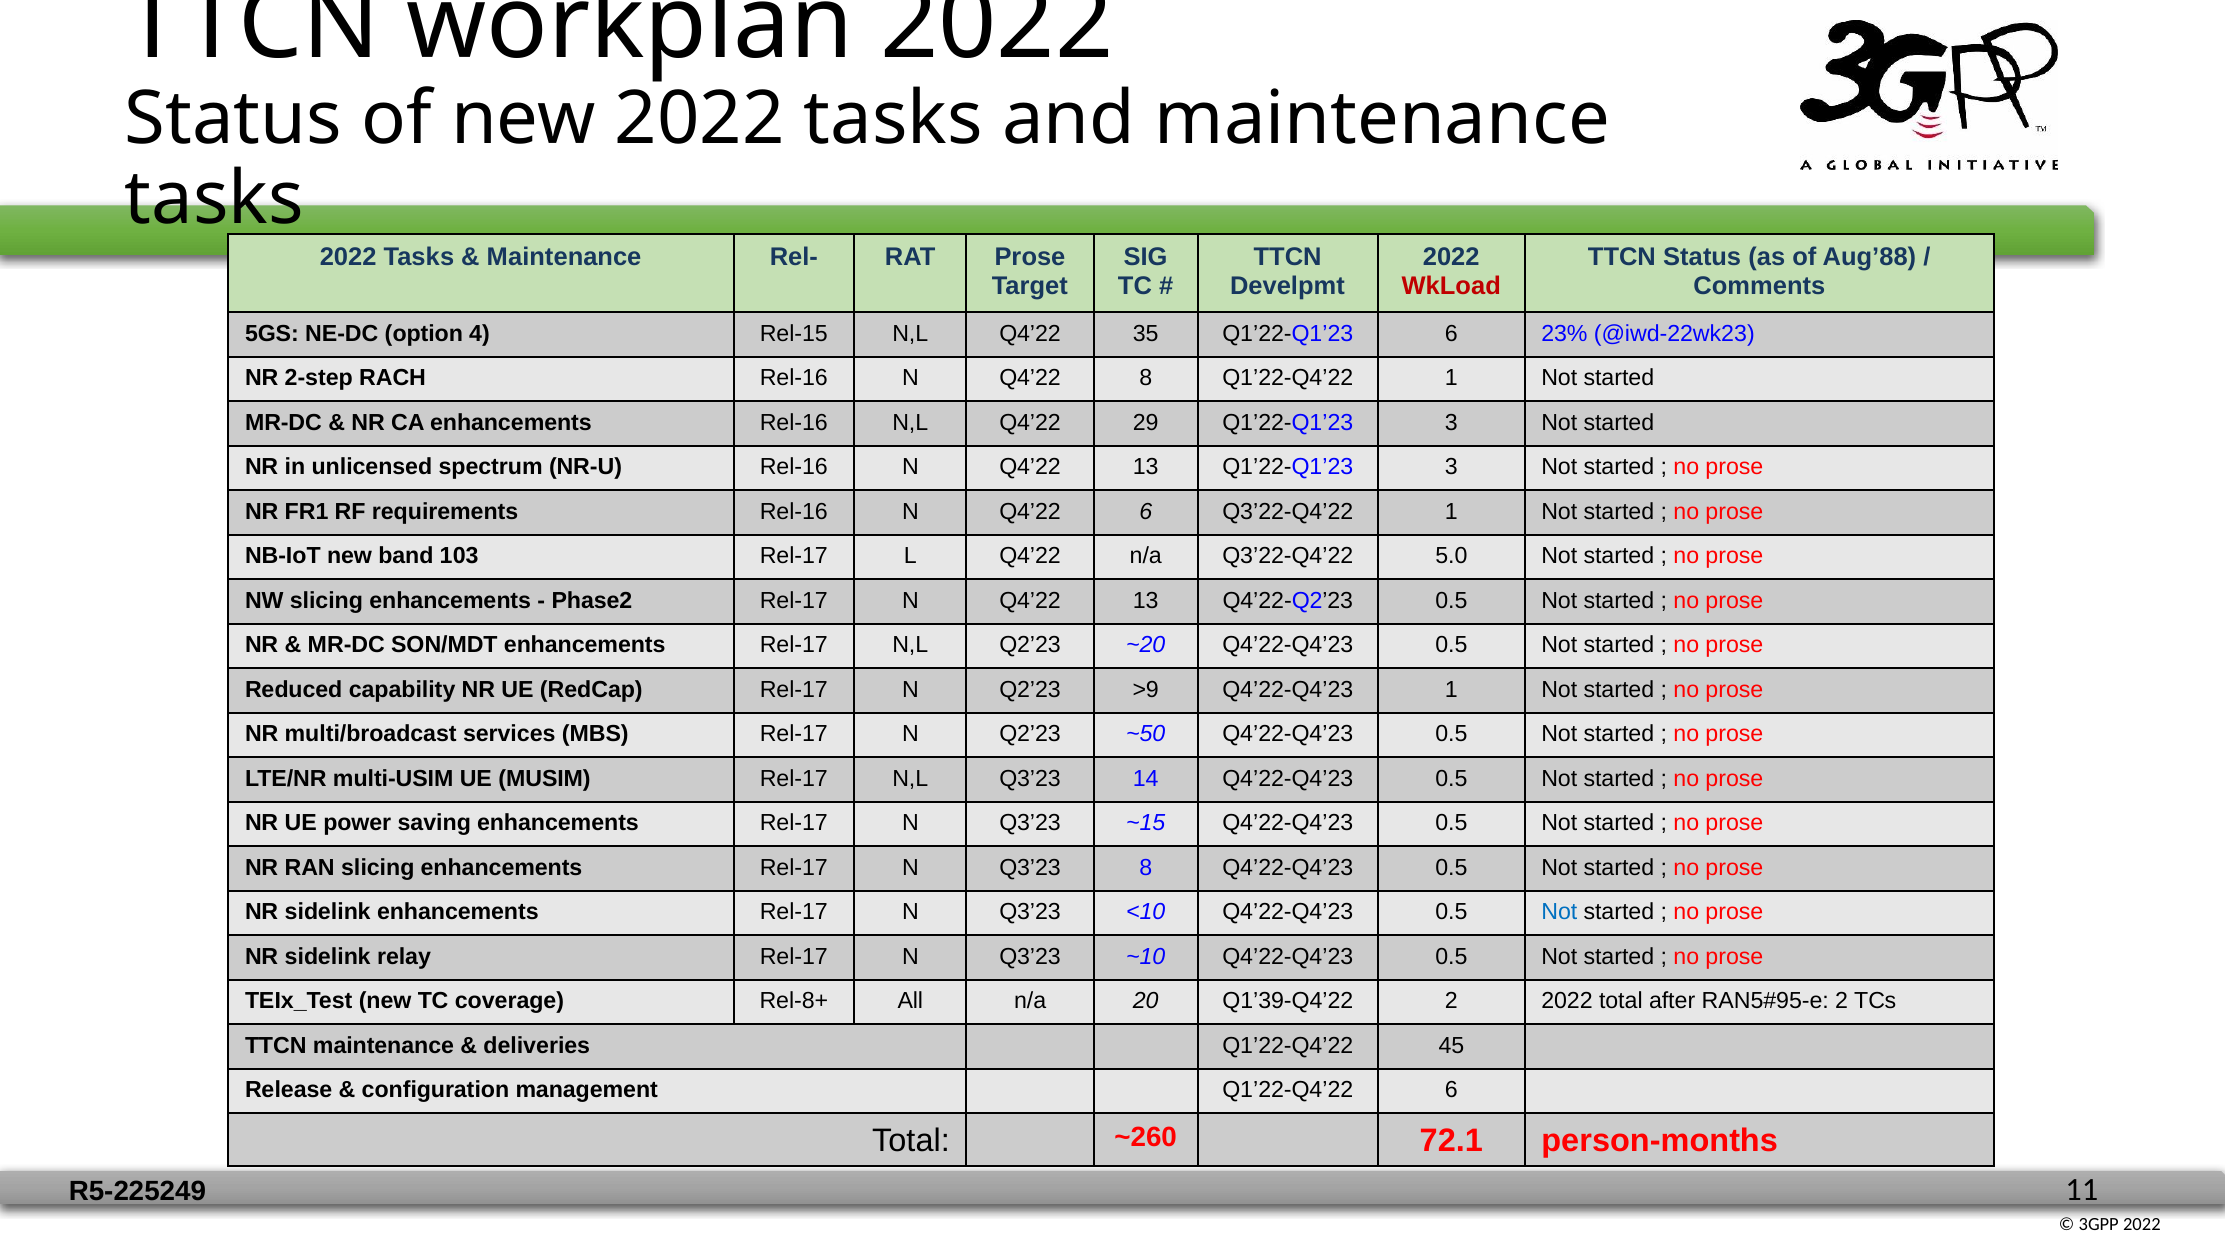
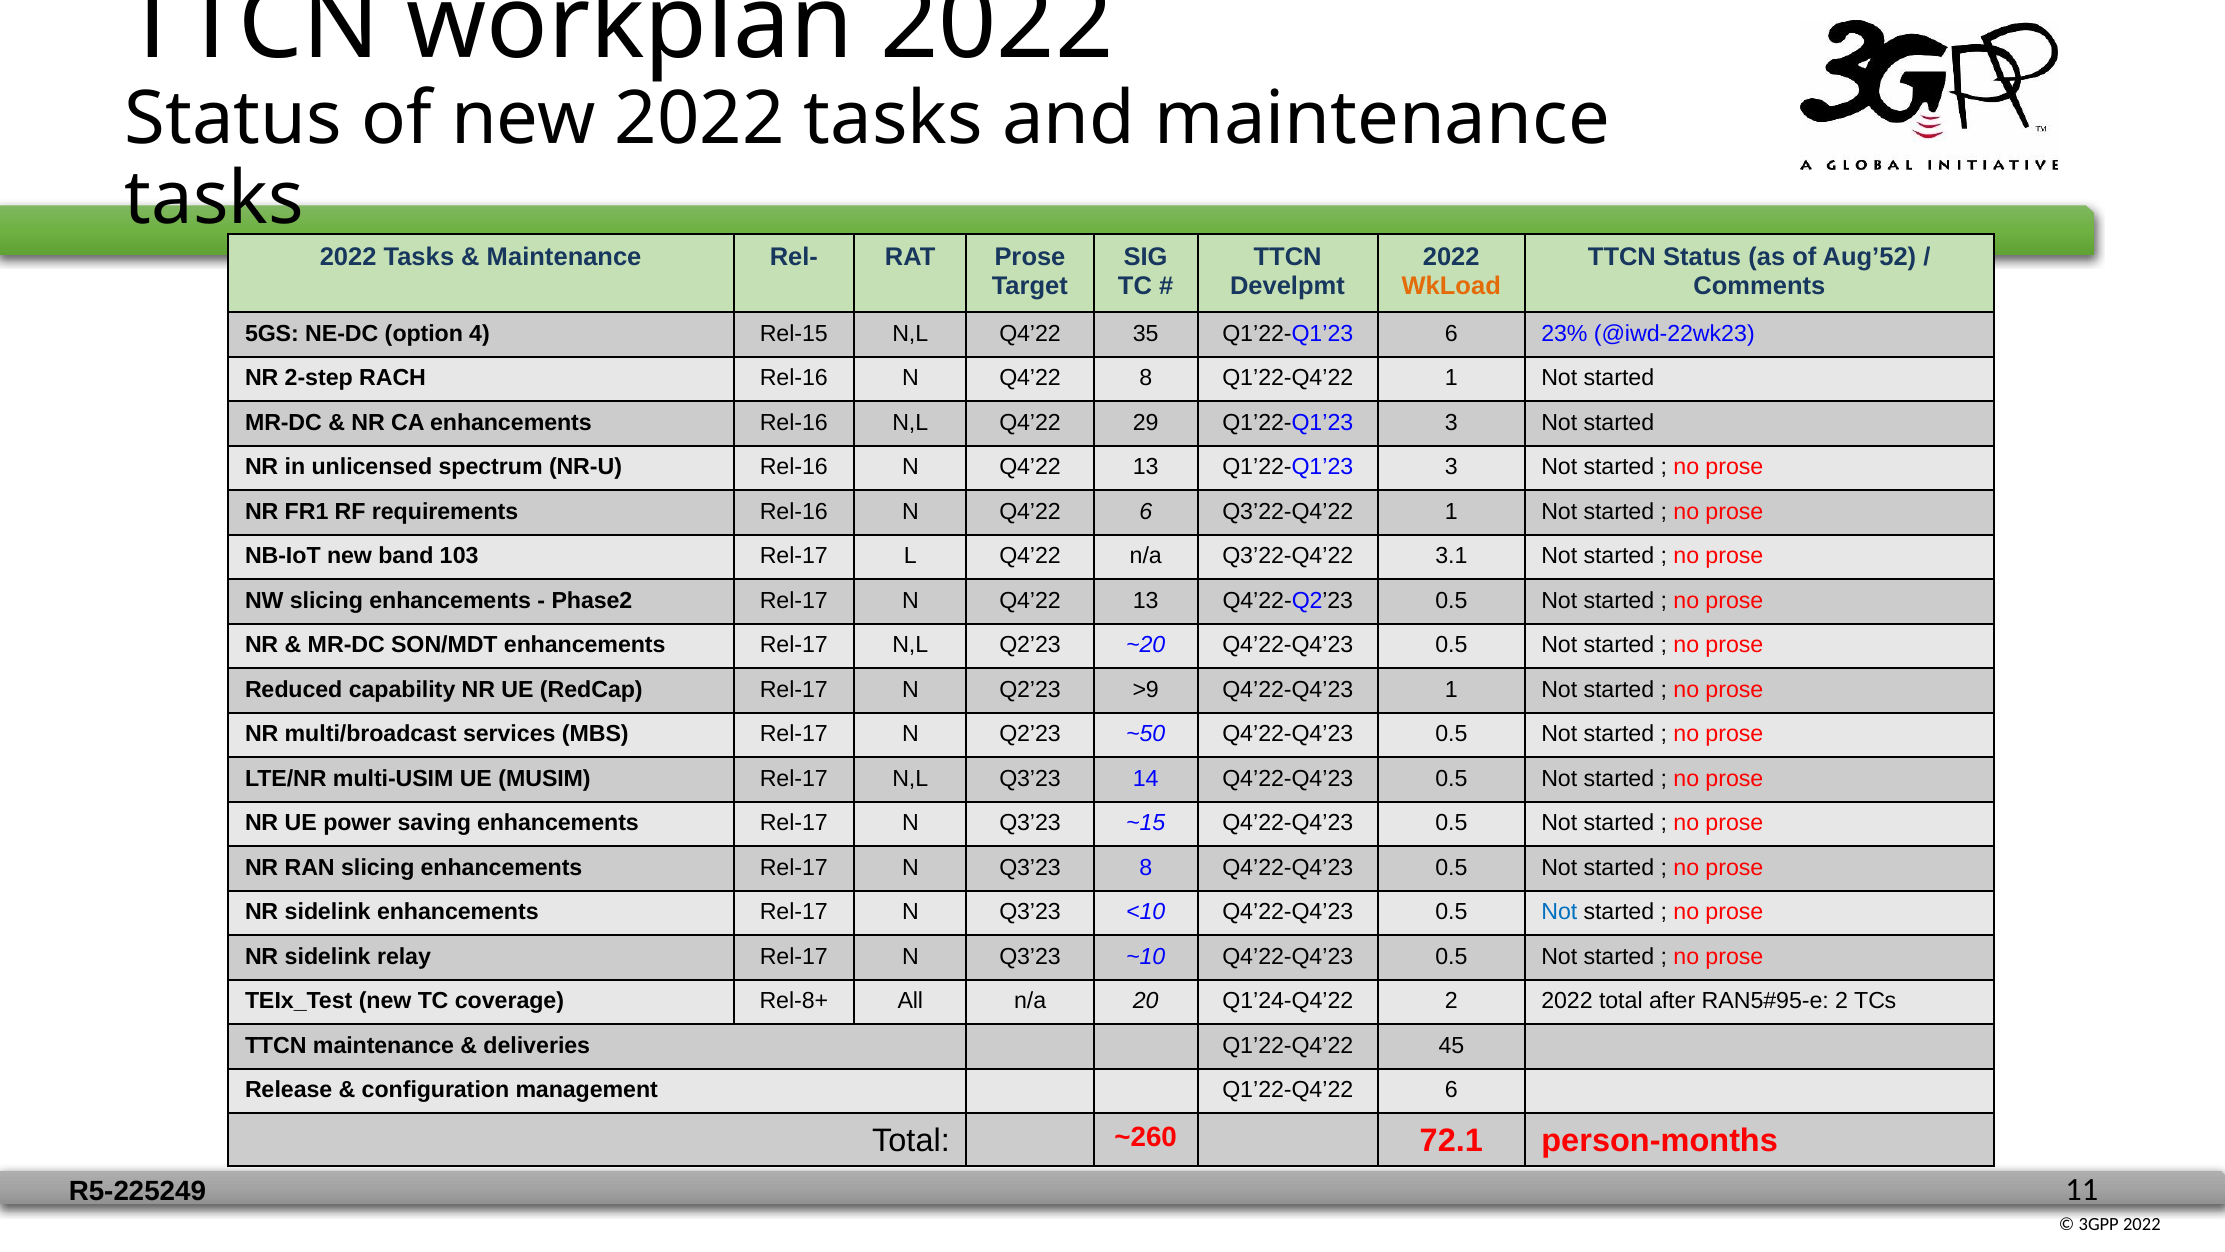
Aug’88: Aug’88 -> Aug’52
WkLoad colour: red -> orange
5.0: 5.0 -> 3.1
Q1’39-Q4’22: Q1’39-Q4’22 -> Q1’24-Q4’22
